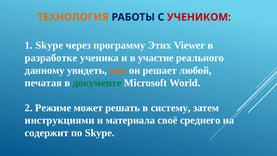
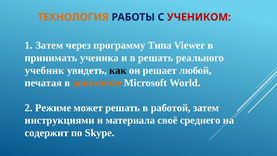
1 Skype: Skype -> Затем
Этих: Этих -> Типа
разработке: разработке -> принимать
в участие: участие -> решать
данному: данному -> учебник
как colour: orange -> black
документе colour: green -> orange
систему: систему -> работой
